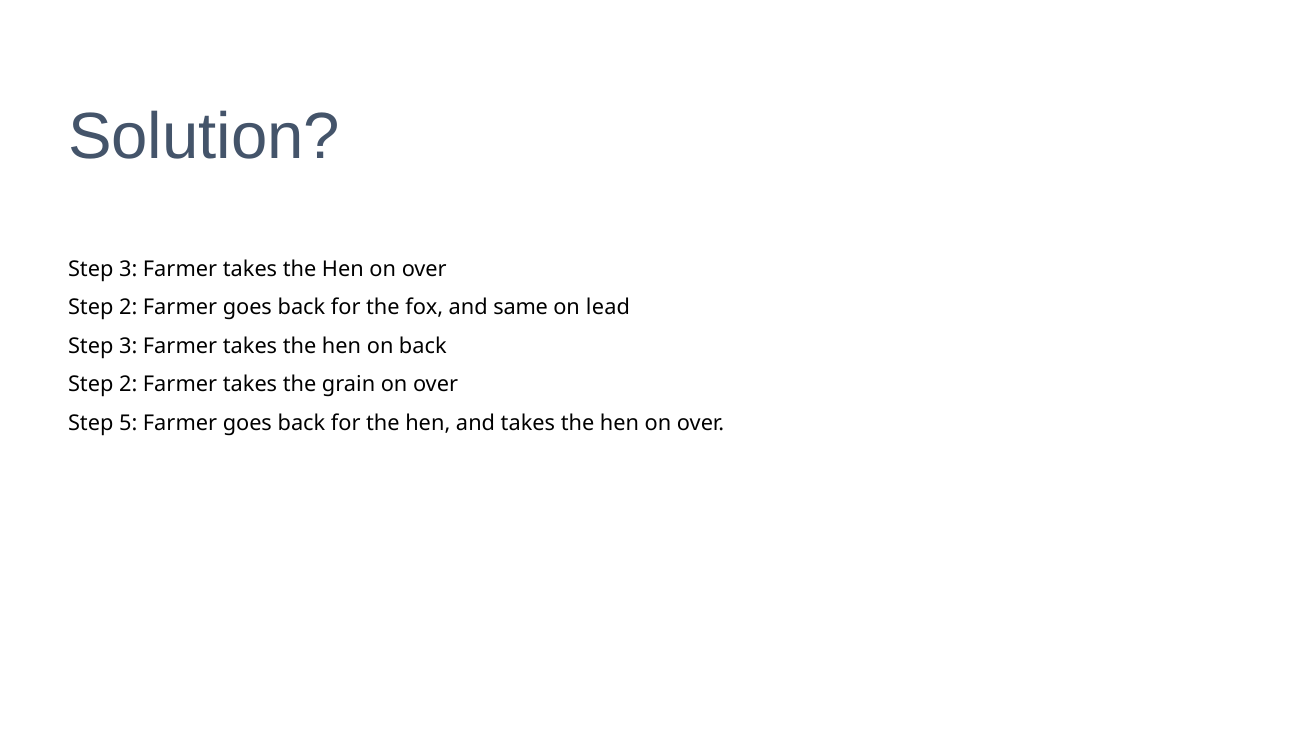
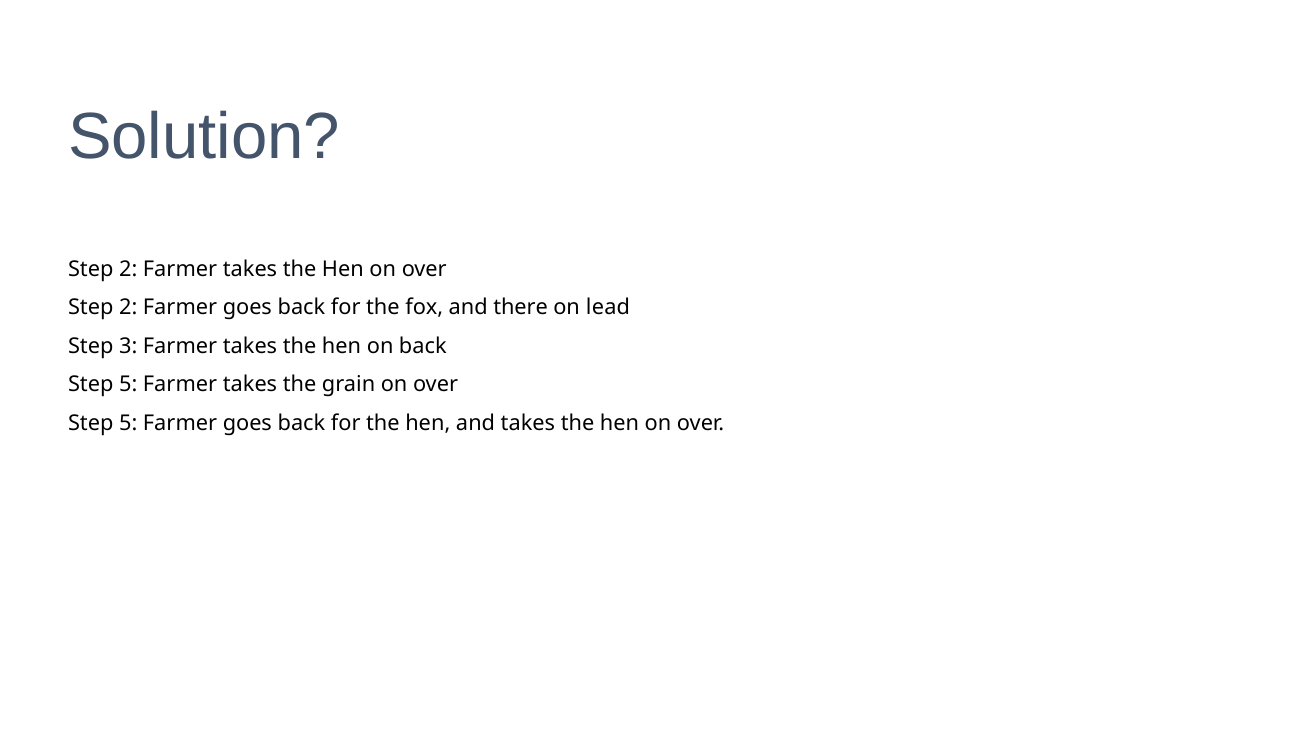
3 at (128, 269): 3 -> 2
same: same -> there
2 at (128, 385): 2 -> 5
